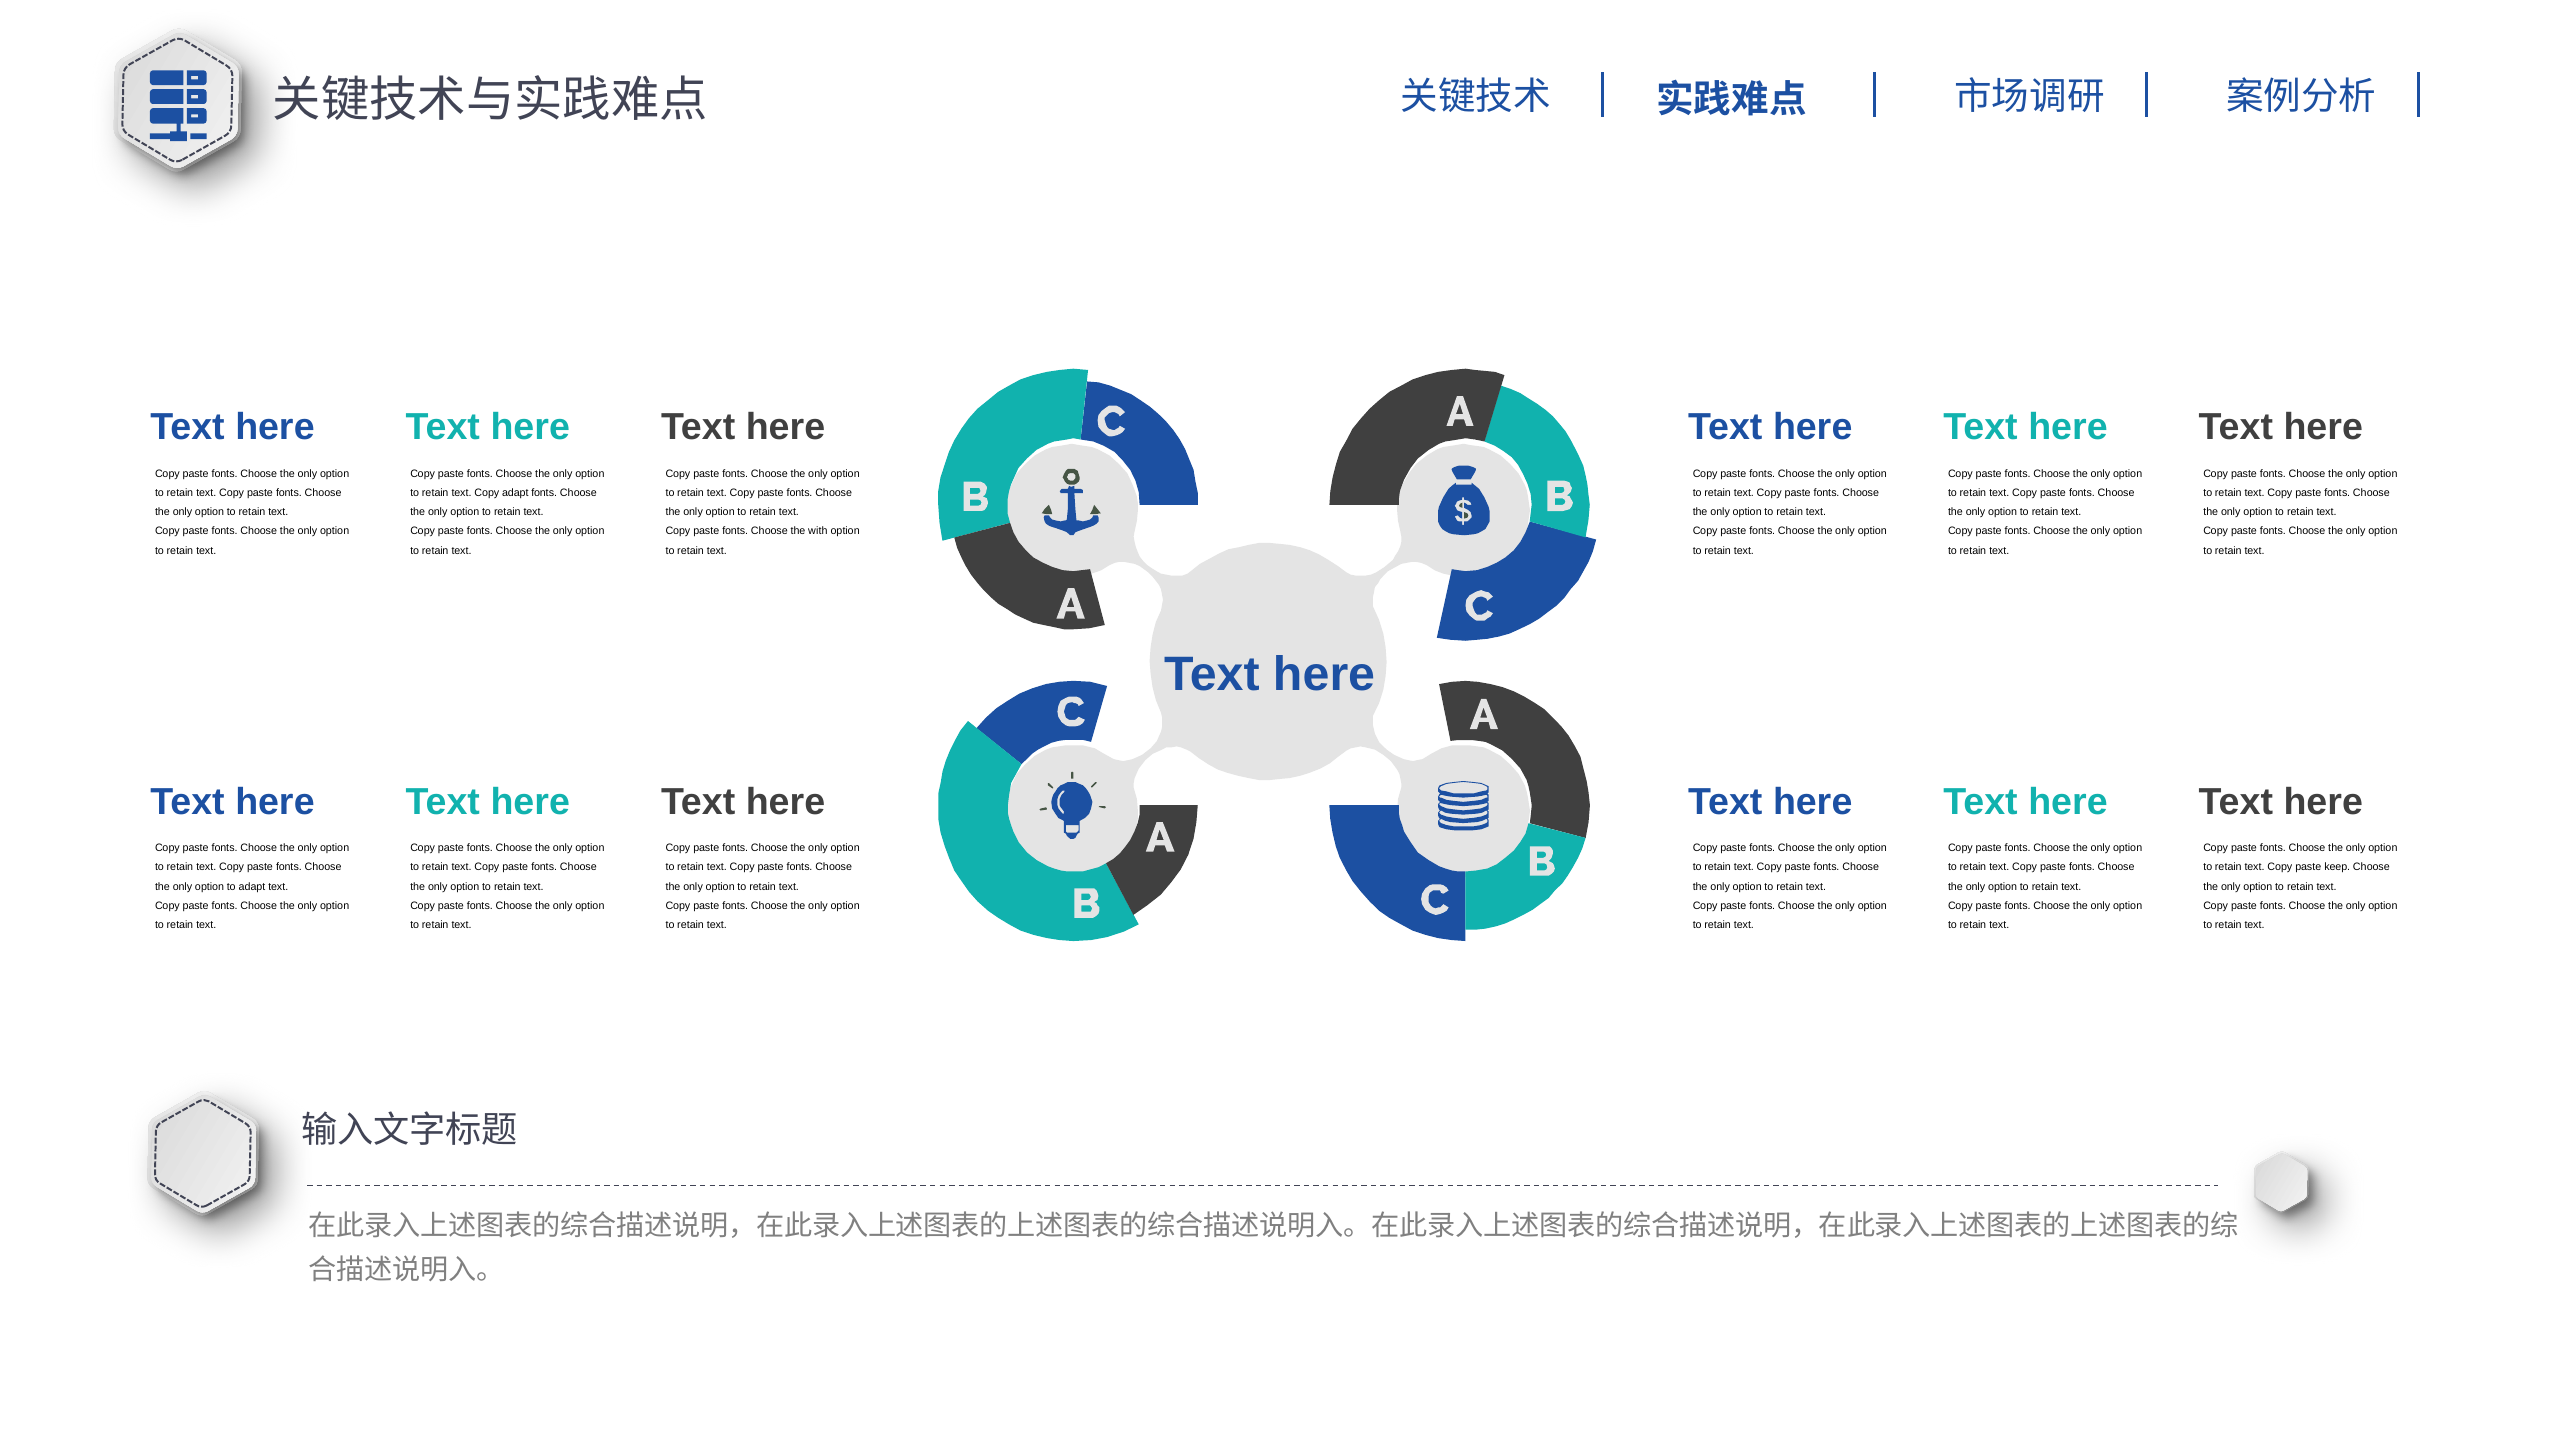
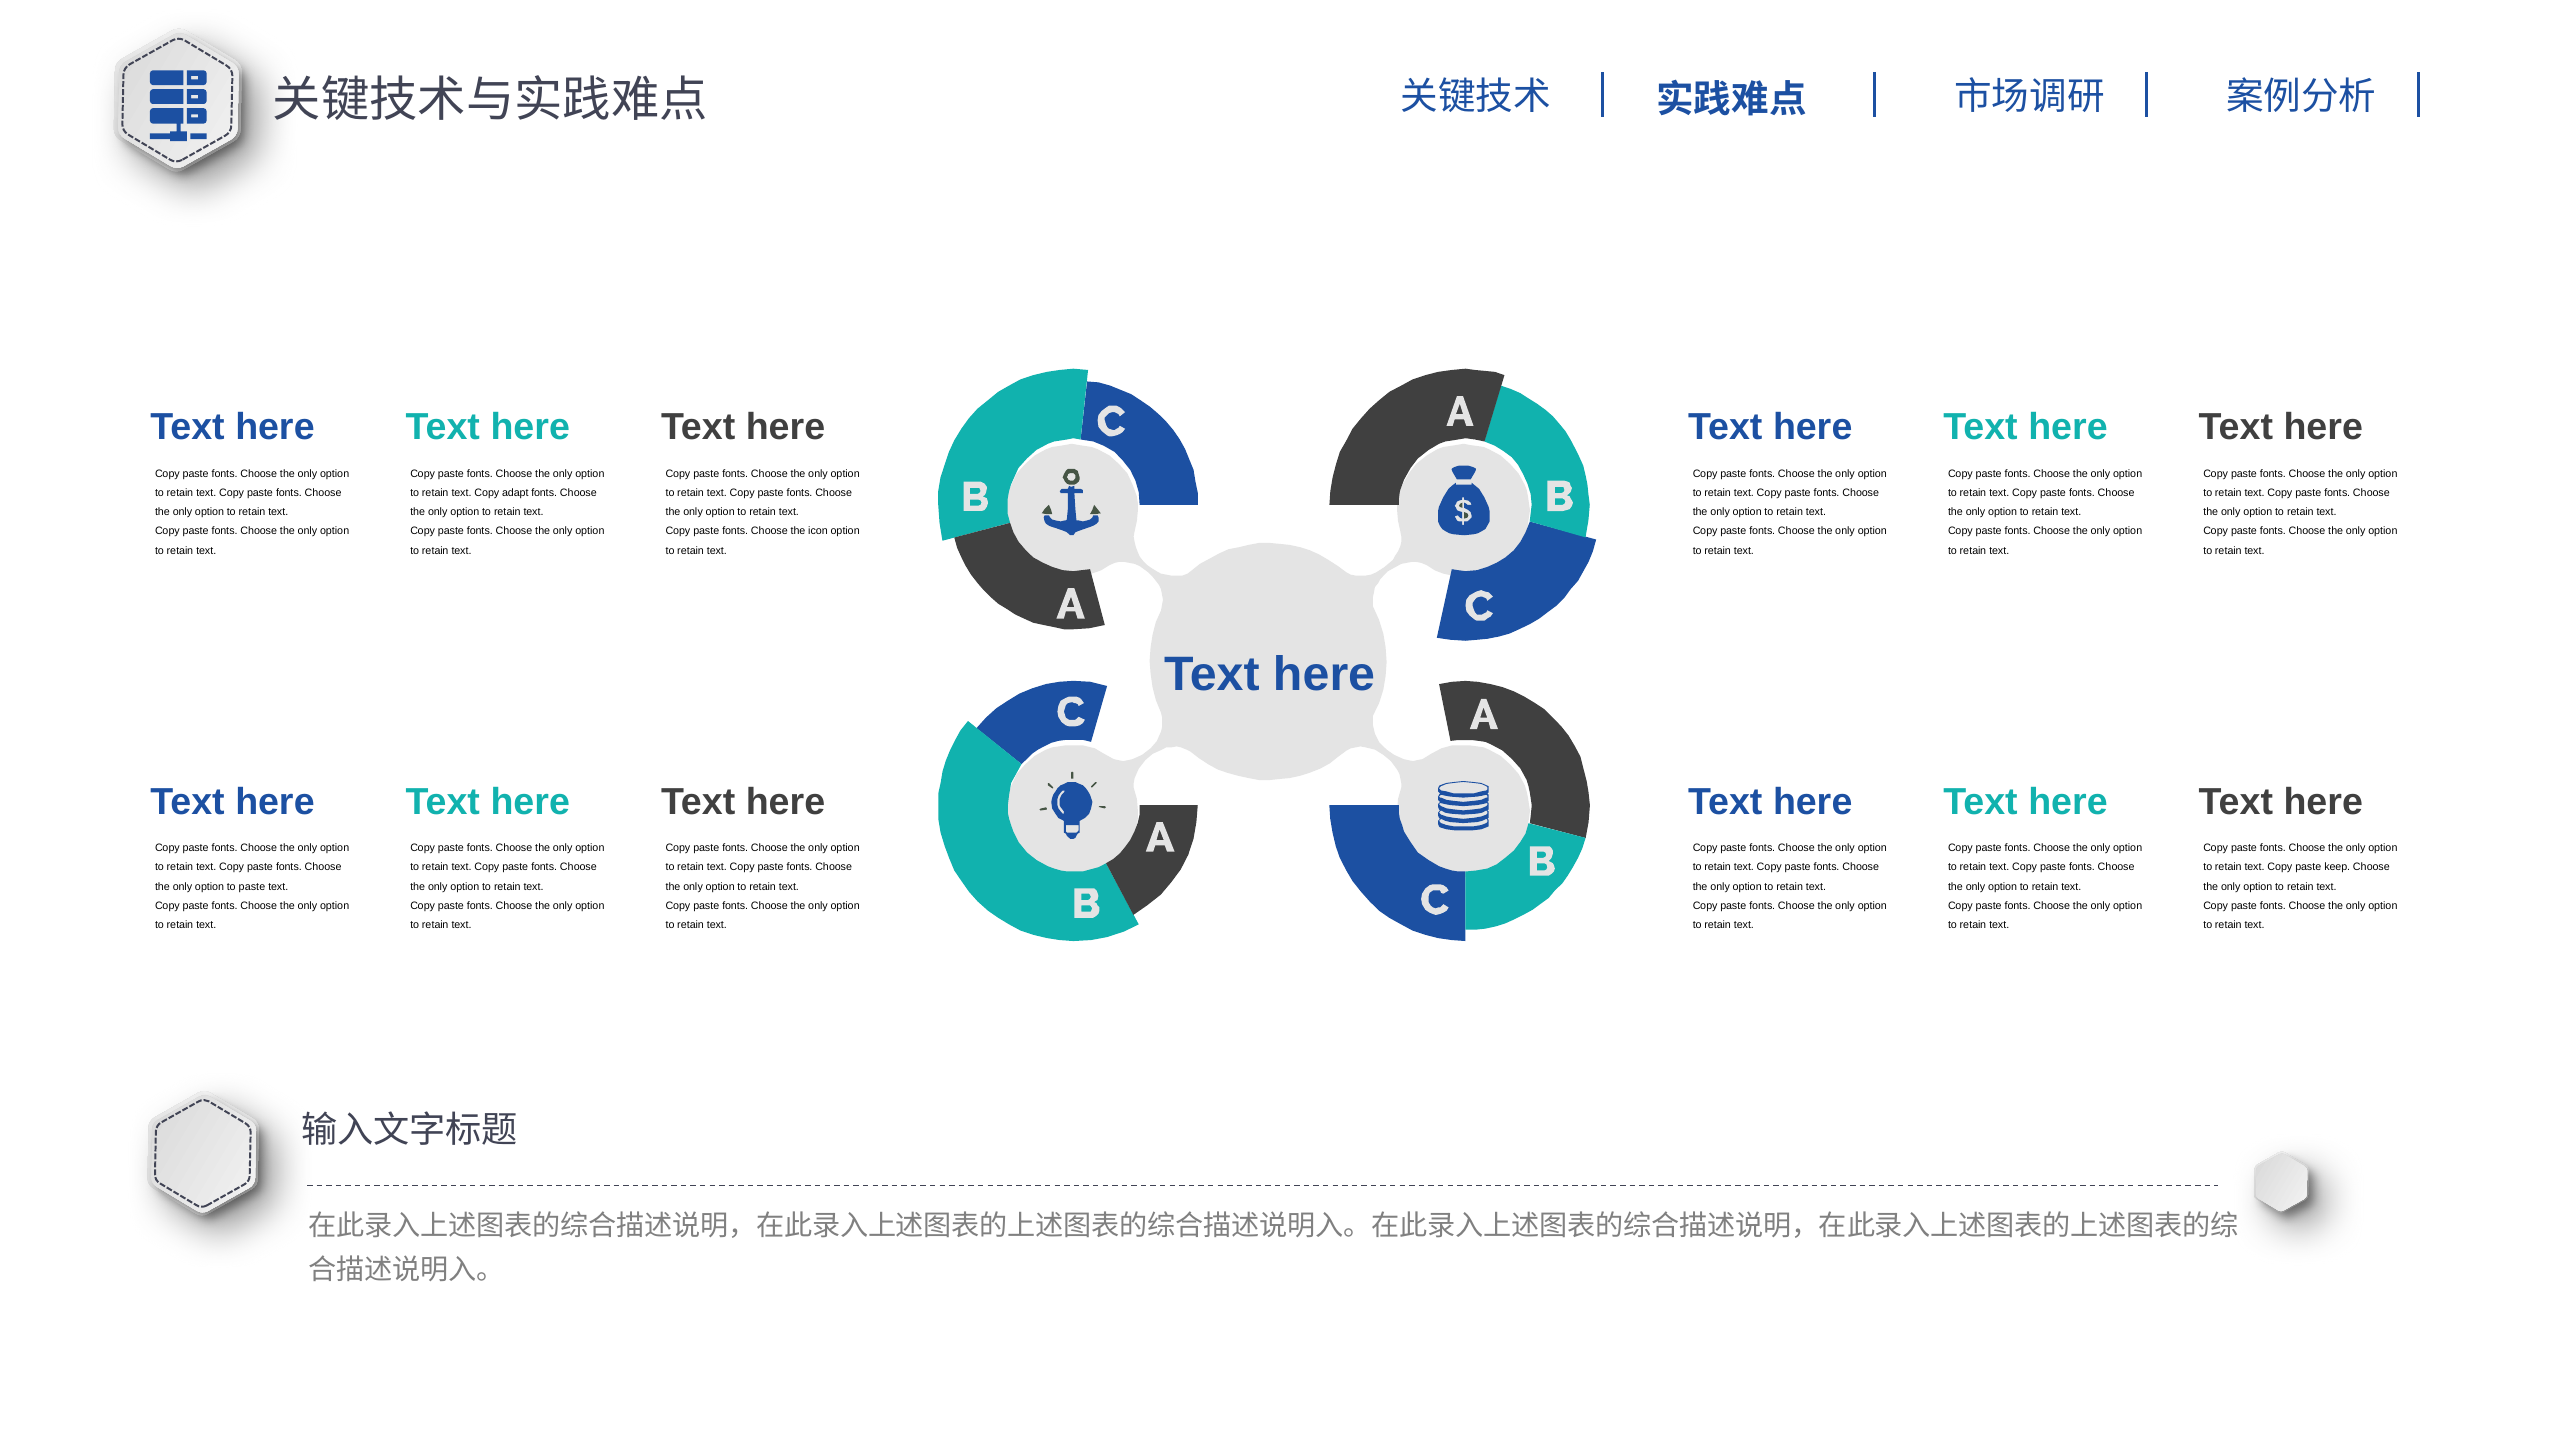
with: with -> icon
to adapt: adapt -> paste
